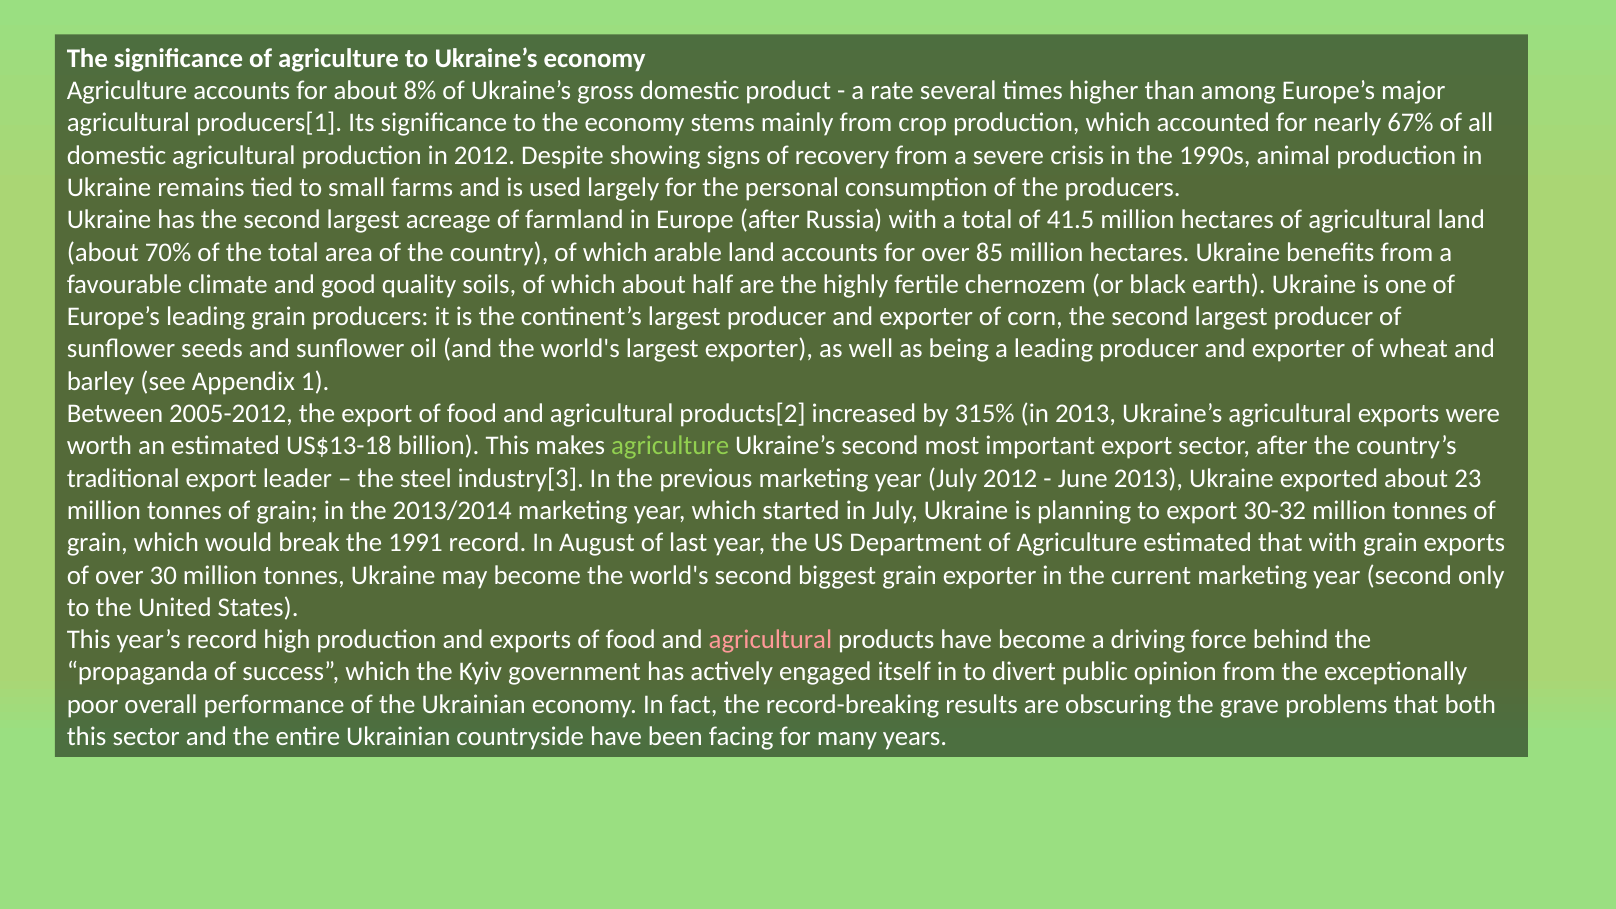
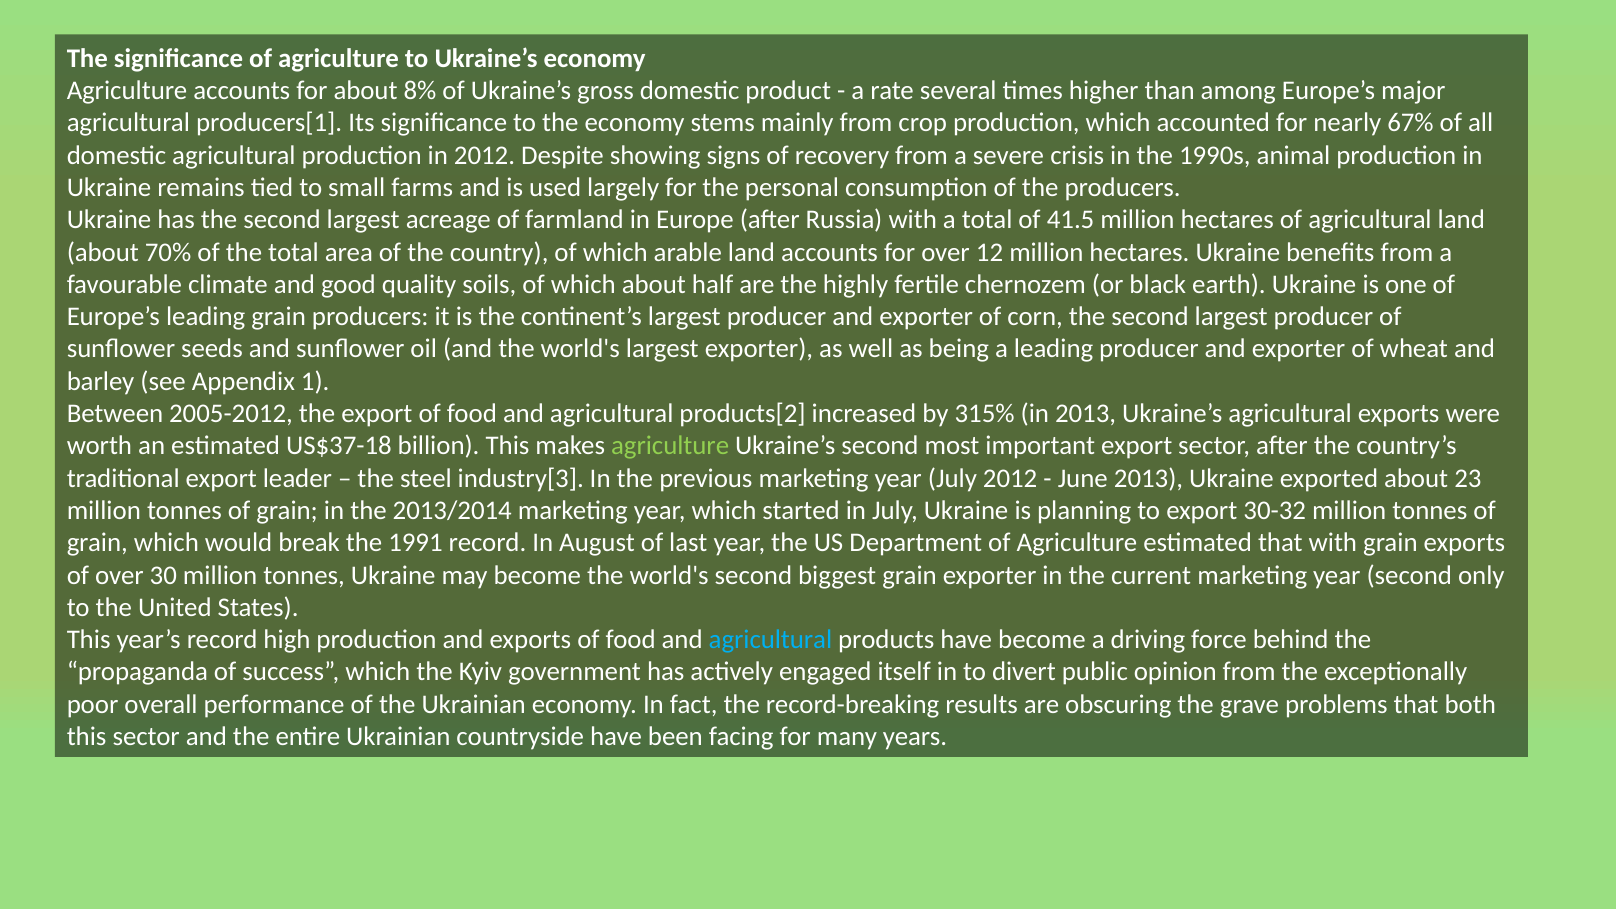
85: 85 -> 12
US$13-18: US$13-18 -> US$37-18
agricultural at (770, 640) colour: pink -> light blue
